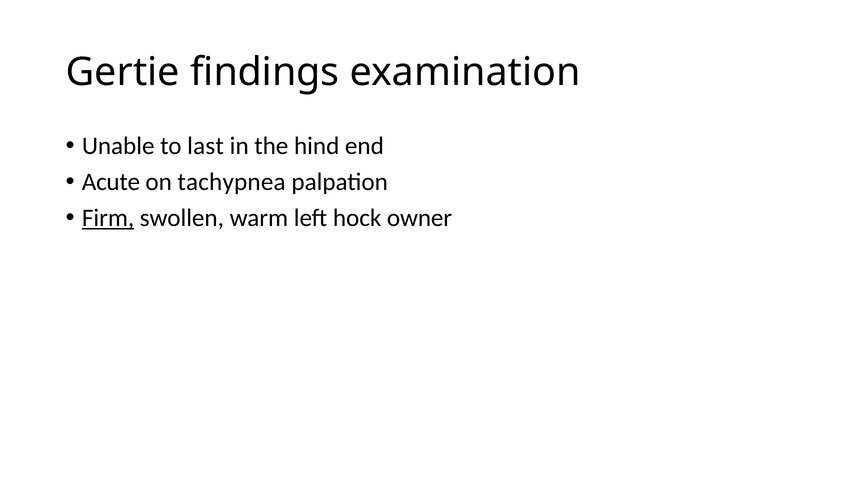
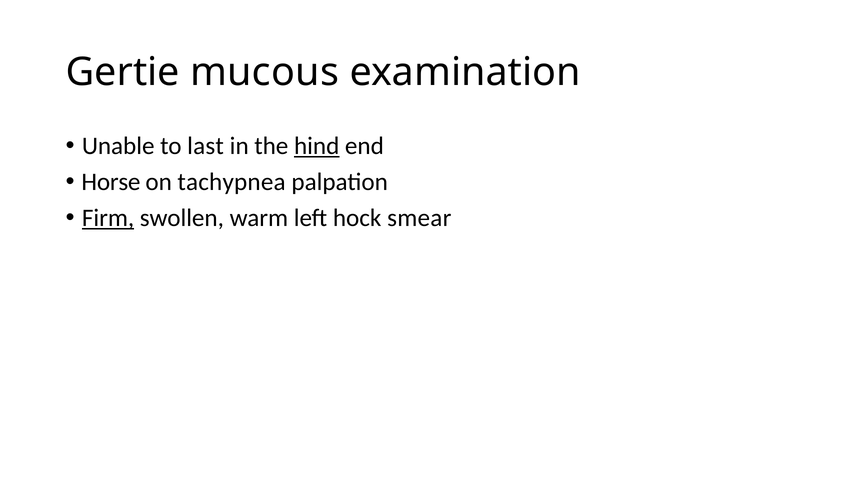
findings: findings -> mucous
hind underline: none -> present
Acute: Acute -> Horse
owner: owner -> smear
